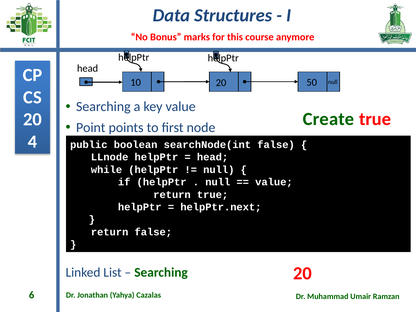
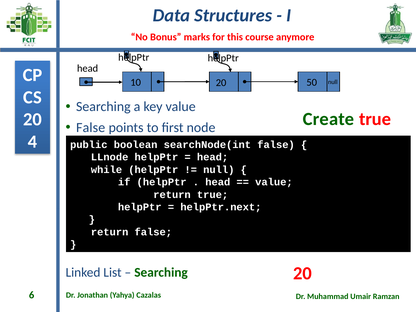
Point at (91, 127): Point -> False
null at (218, 182): null -> head
